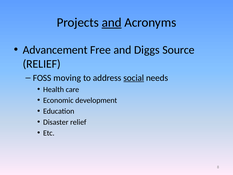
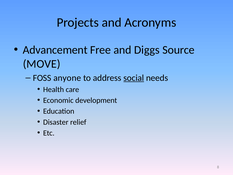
and at (112, 22) underline: present -> none
RELIEF at (42, 64): RELIEF -> MOVE
moving: moving -> anyone
